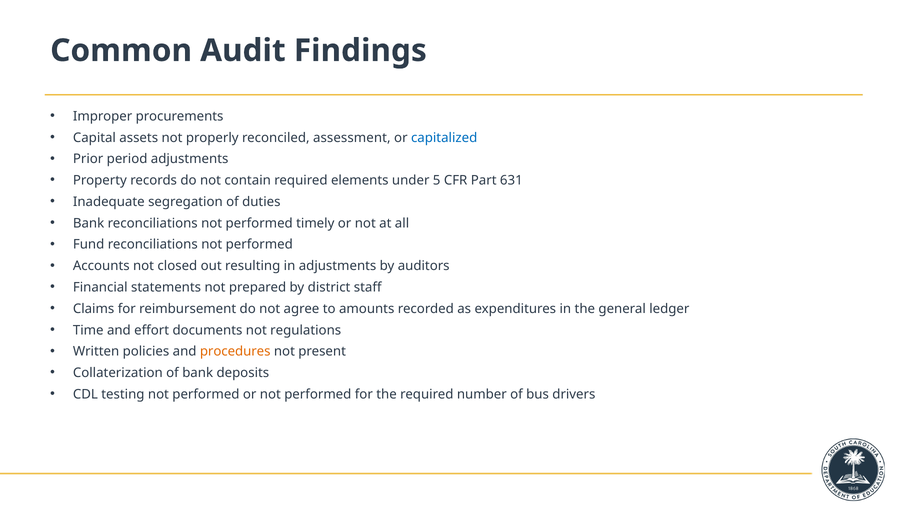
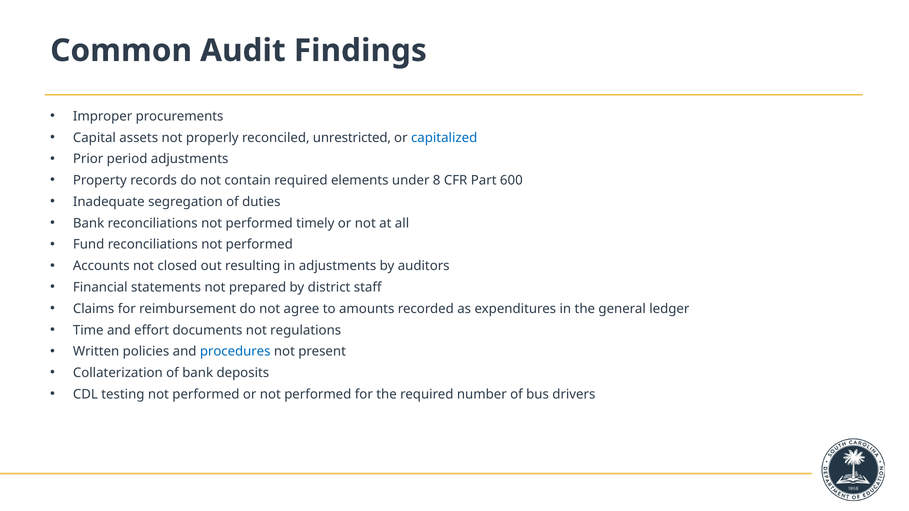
assessment: assessment -> unrestricted
5: 5 -> 8
631: 631 -> 600
procedures colour: orange -> blue
